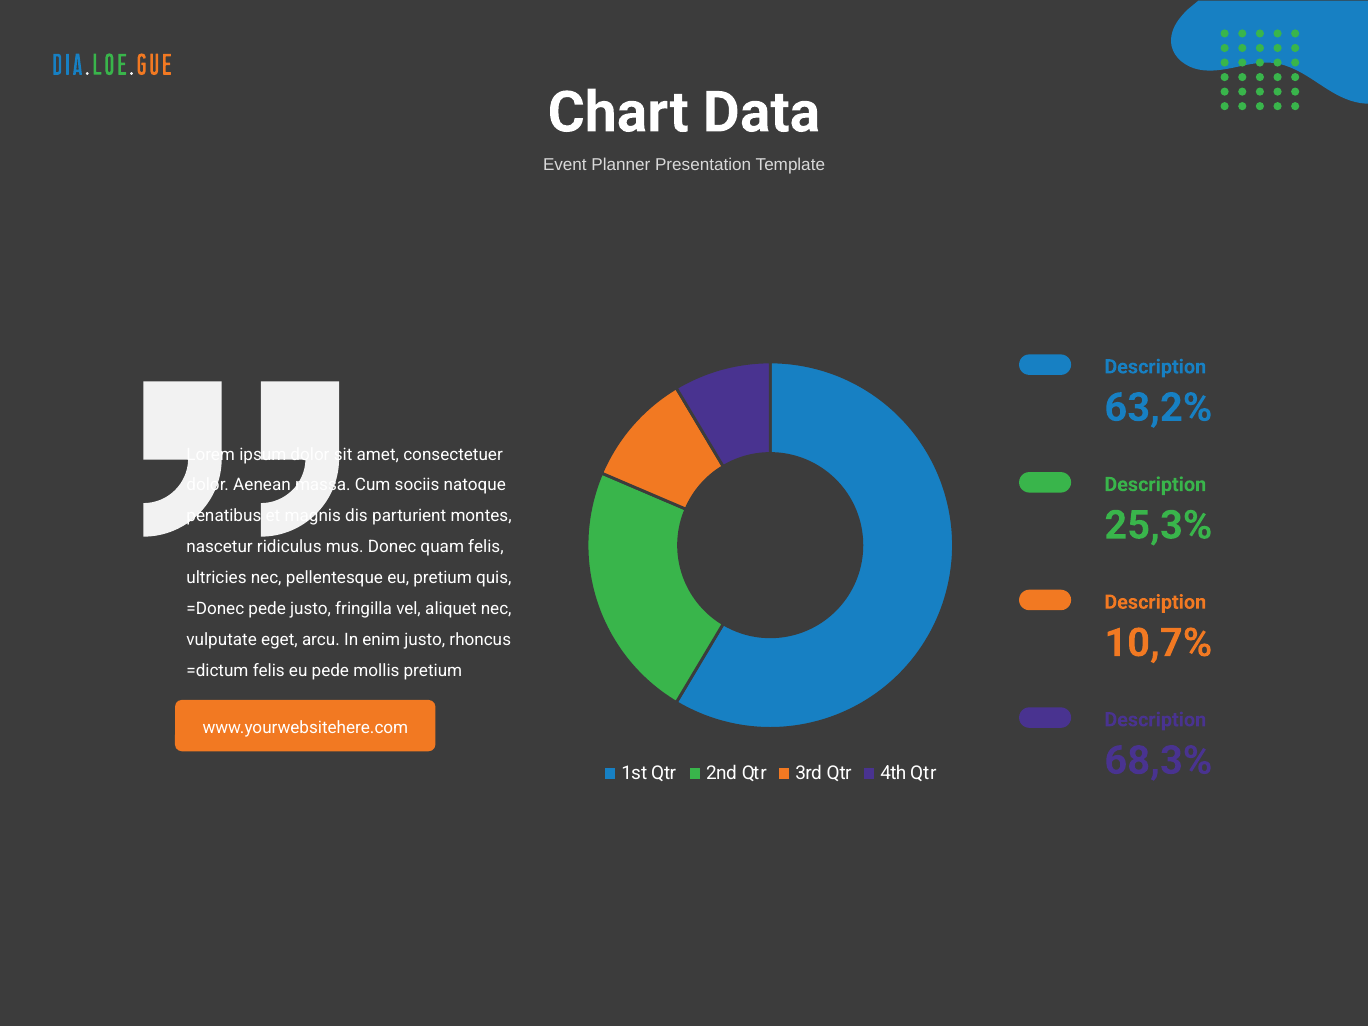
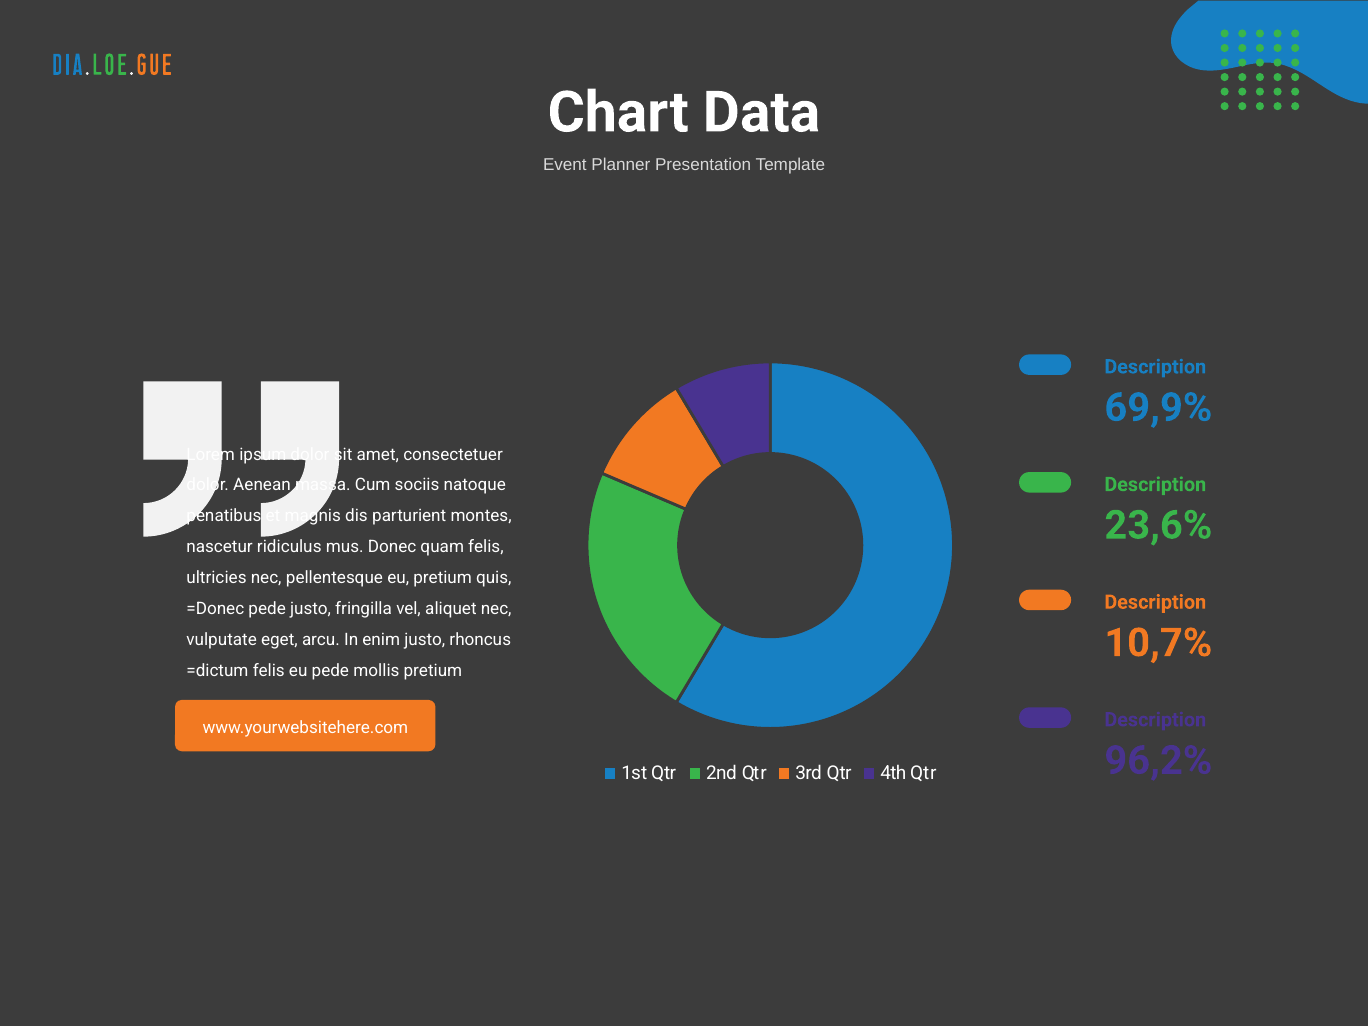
63,2%: 63,2% -> 69,9%
25,3%: 25,3% -> 23,6%
68,3%: 68,3% -> 96,2%
